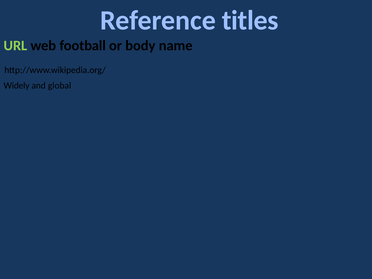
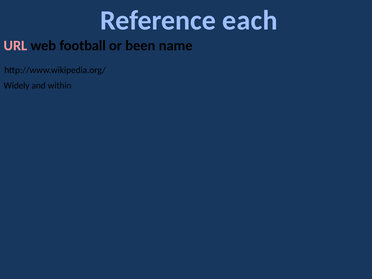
titles: titles -> each
URL colour: light green -> pink
body: body -> been
global: global -> within
